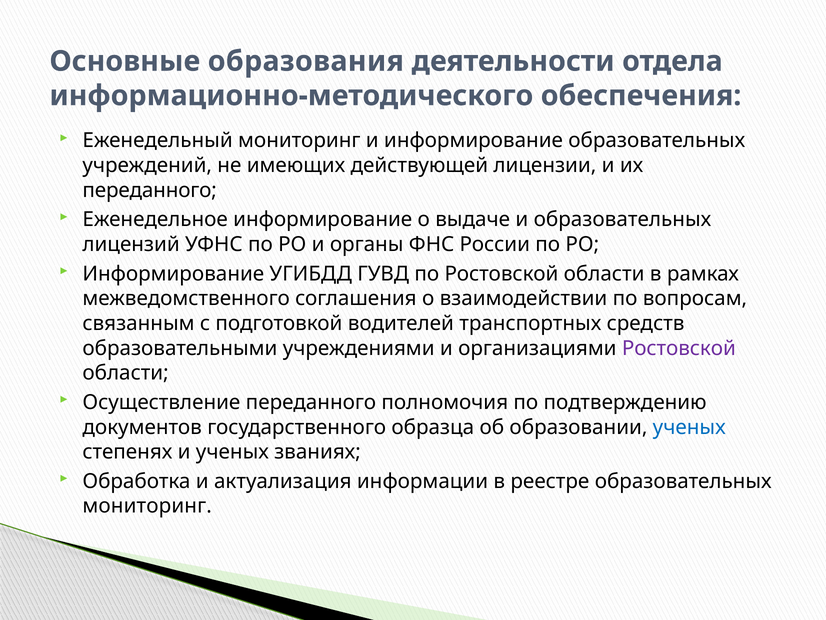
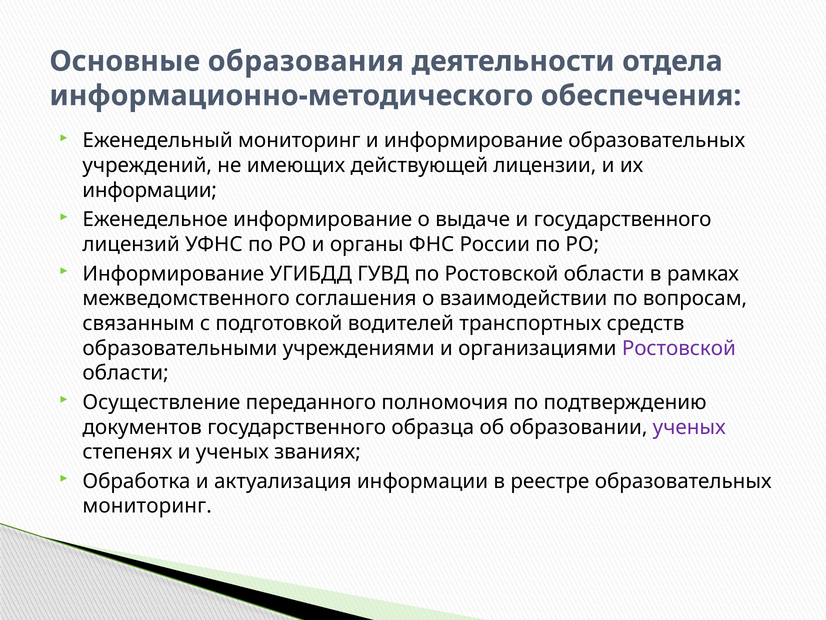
переданного at (150, 190): переданного -> информации
и образовательных: образовательных -> государственного
ученых at (689, 427) colour: blue -> purple
